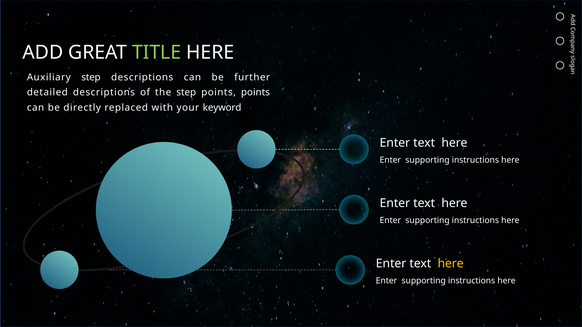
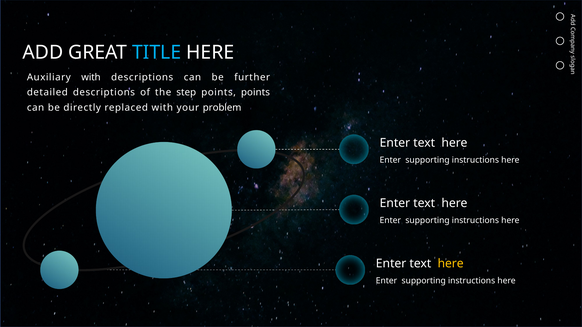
TITLE colour: light green -> light blue
Auxiliary step: step -> with
keyword: keyword -> problem
